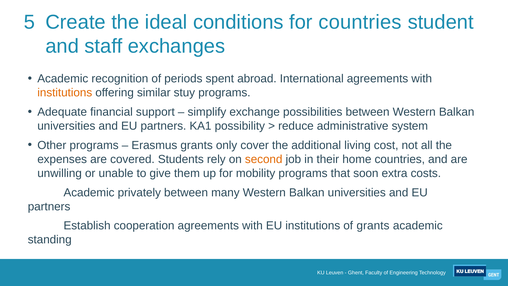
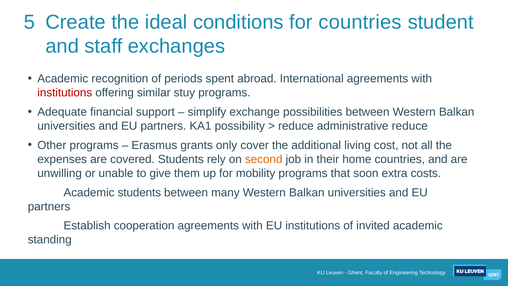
institutions at (65, 93) colour: orange -> red
administrative system: system -> reduce
Academic privately: privately -> students
of grants: grants -> invited
